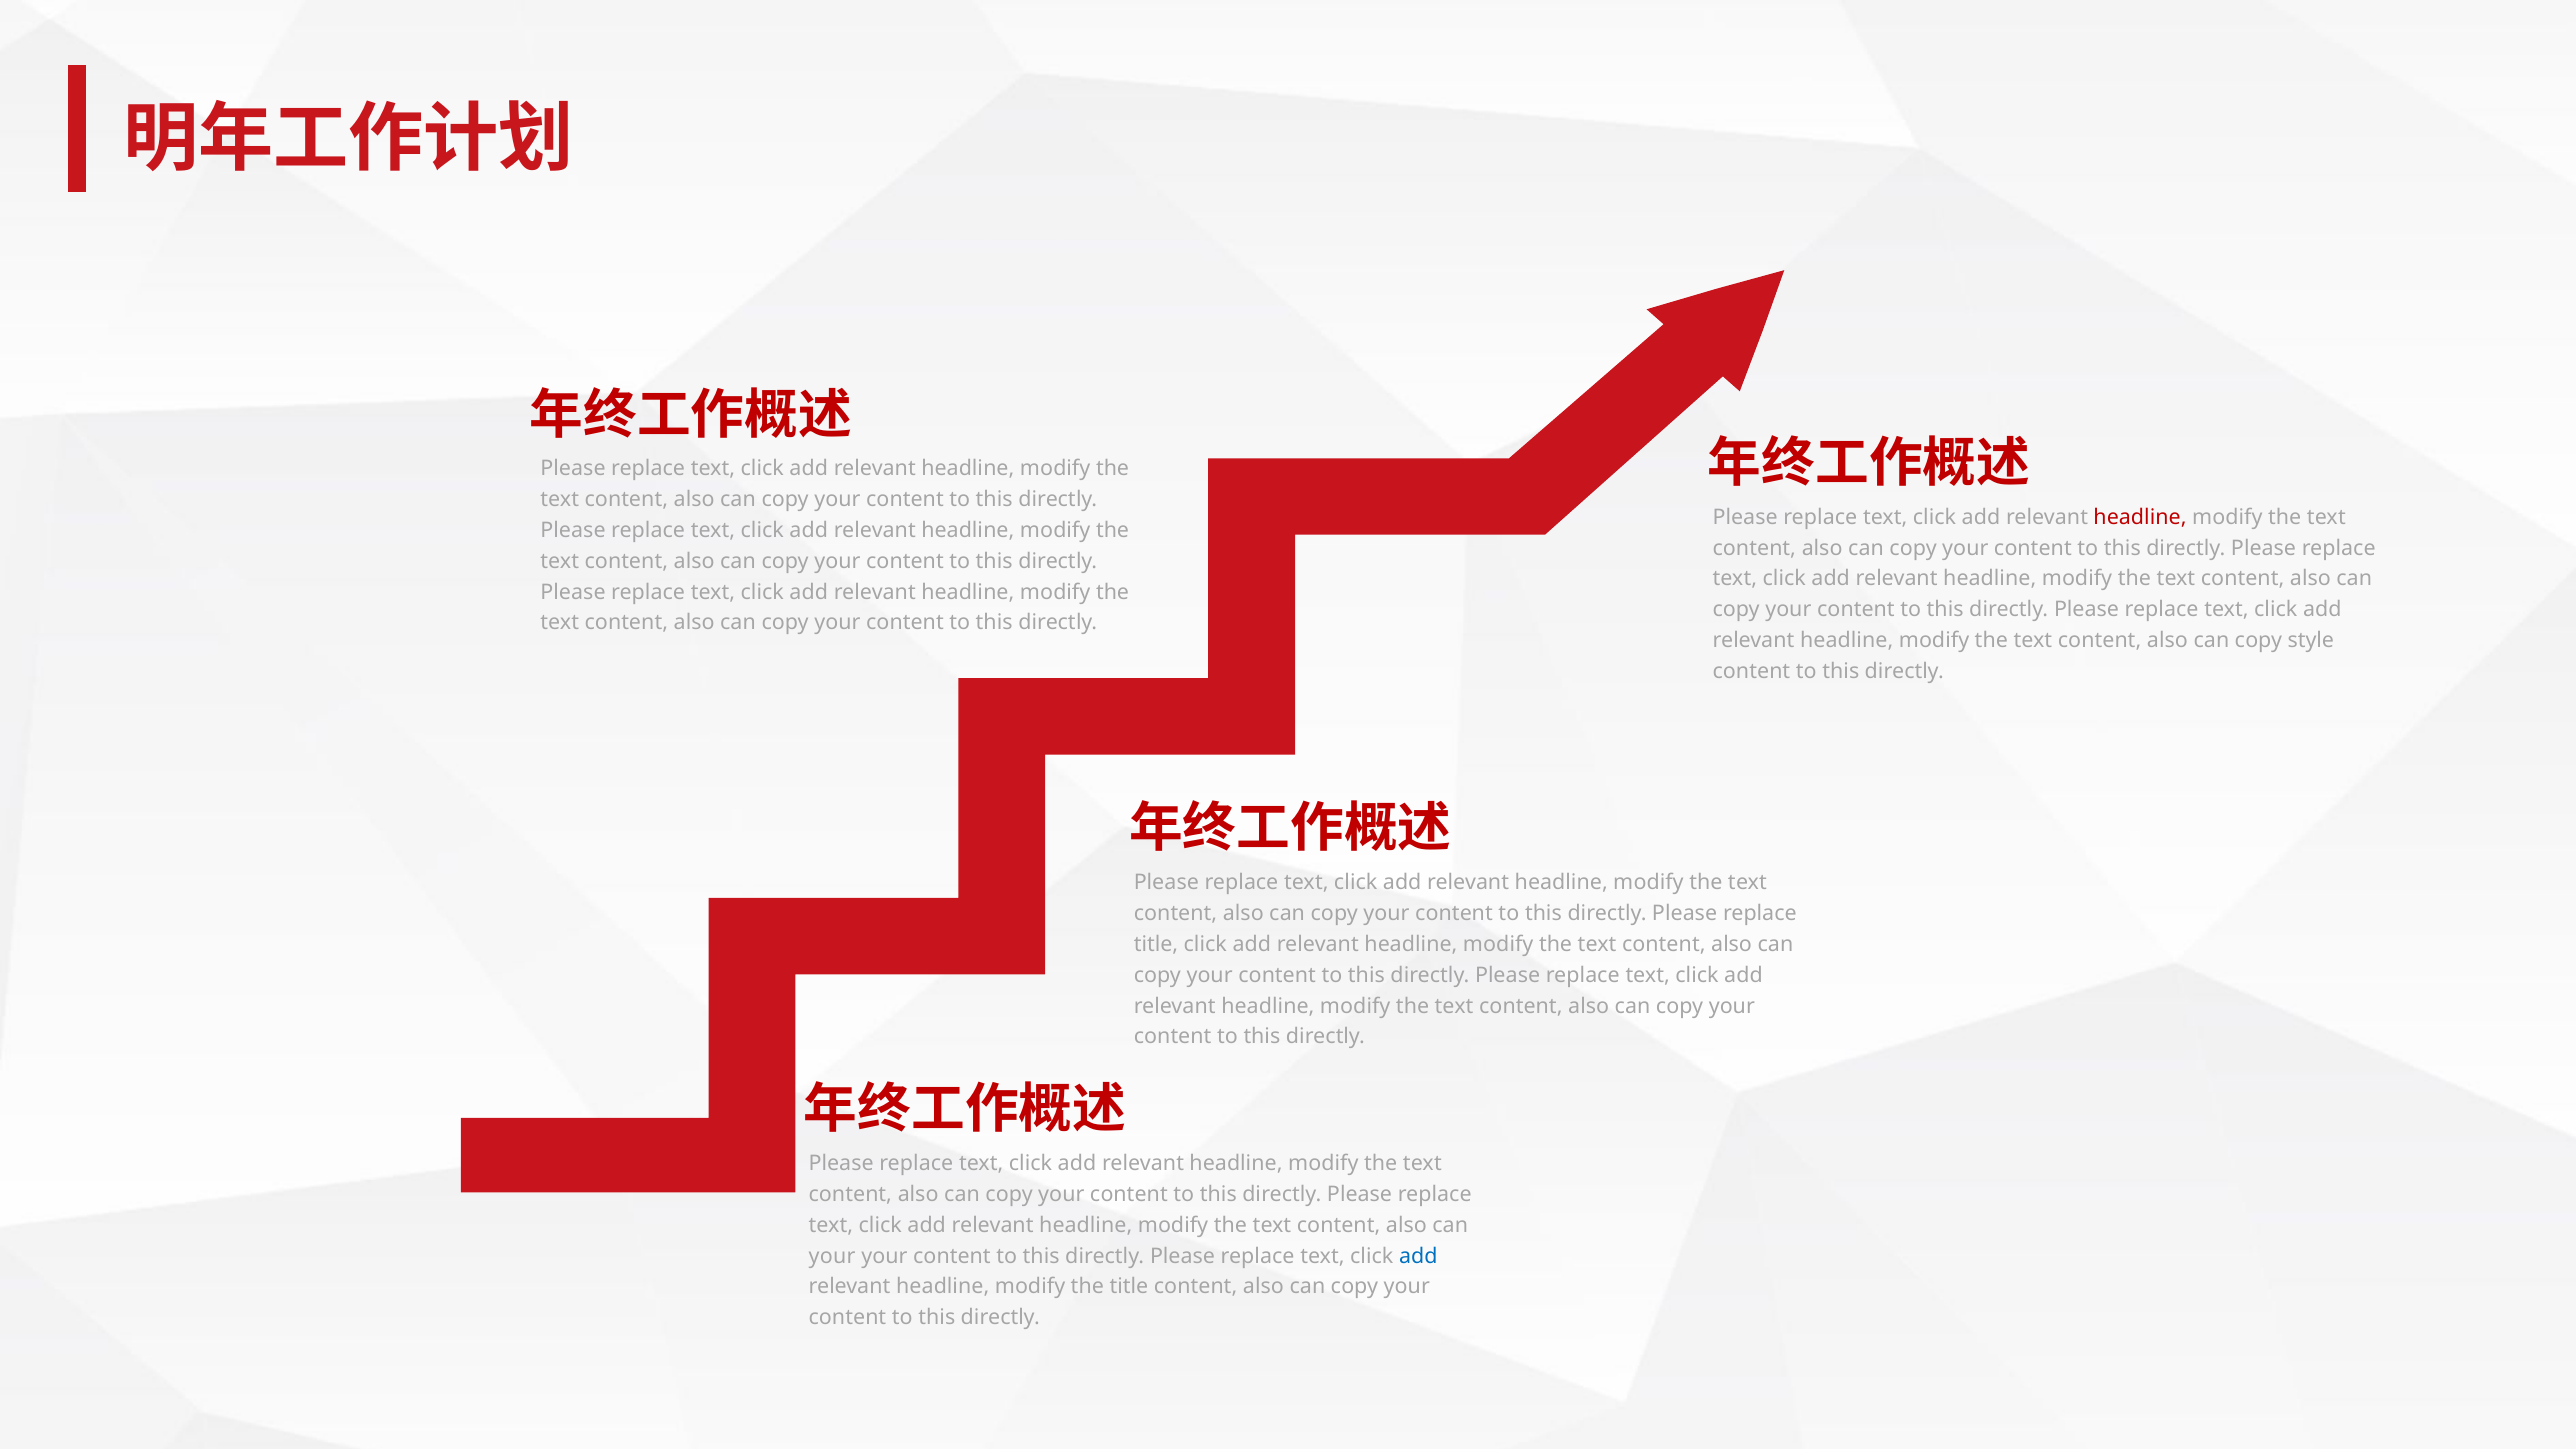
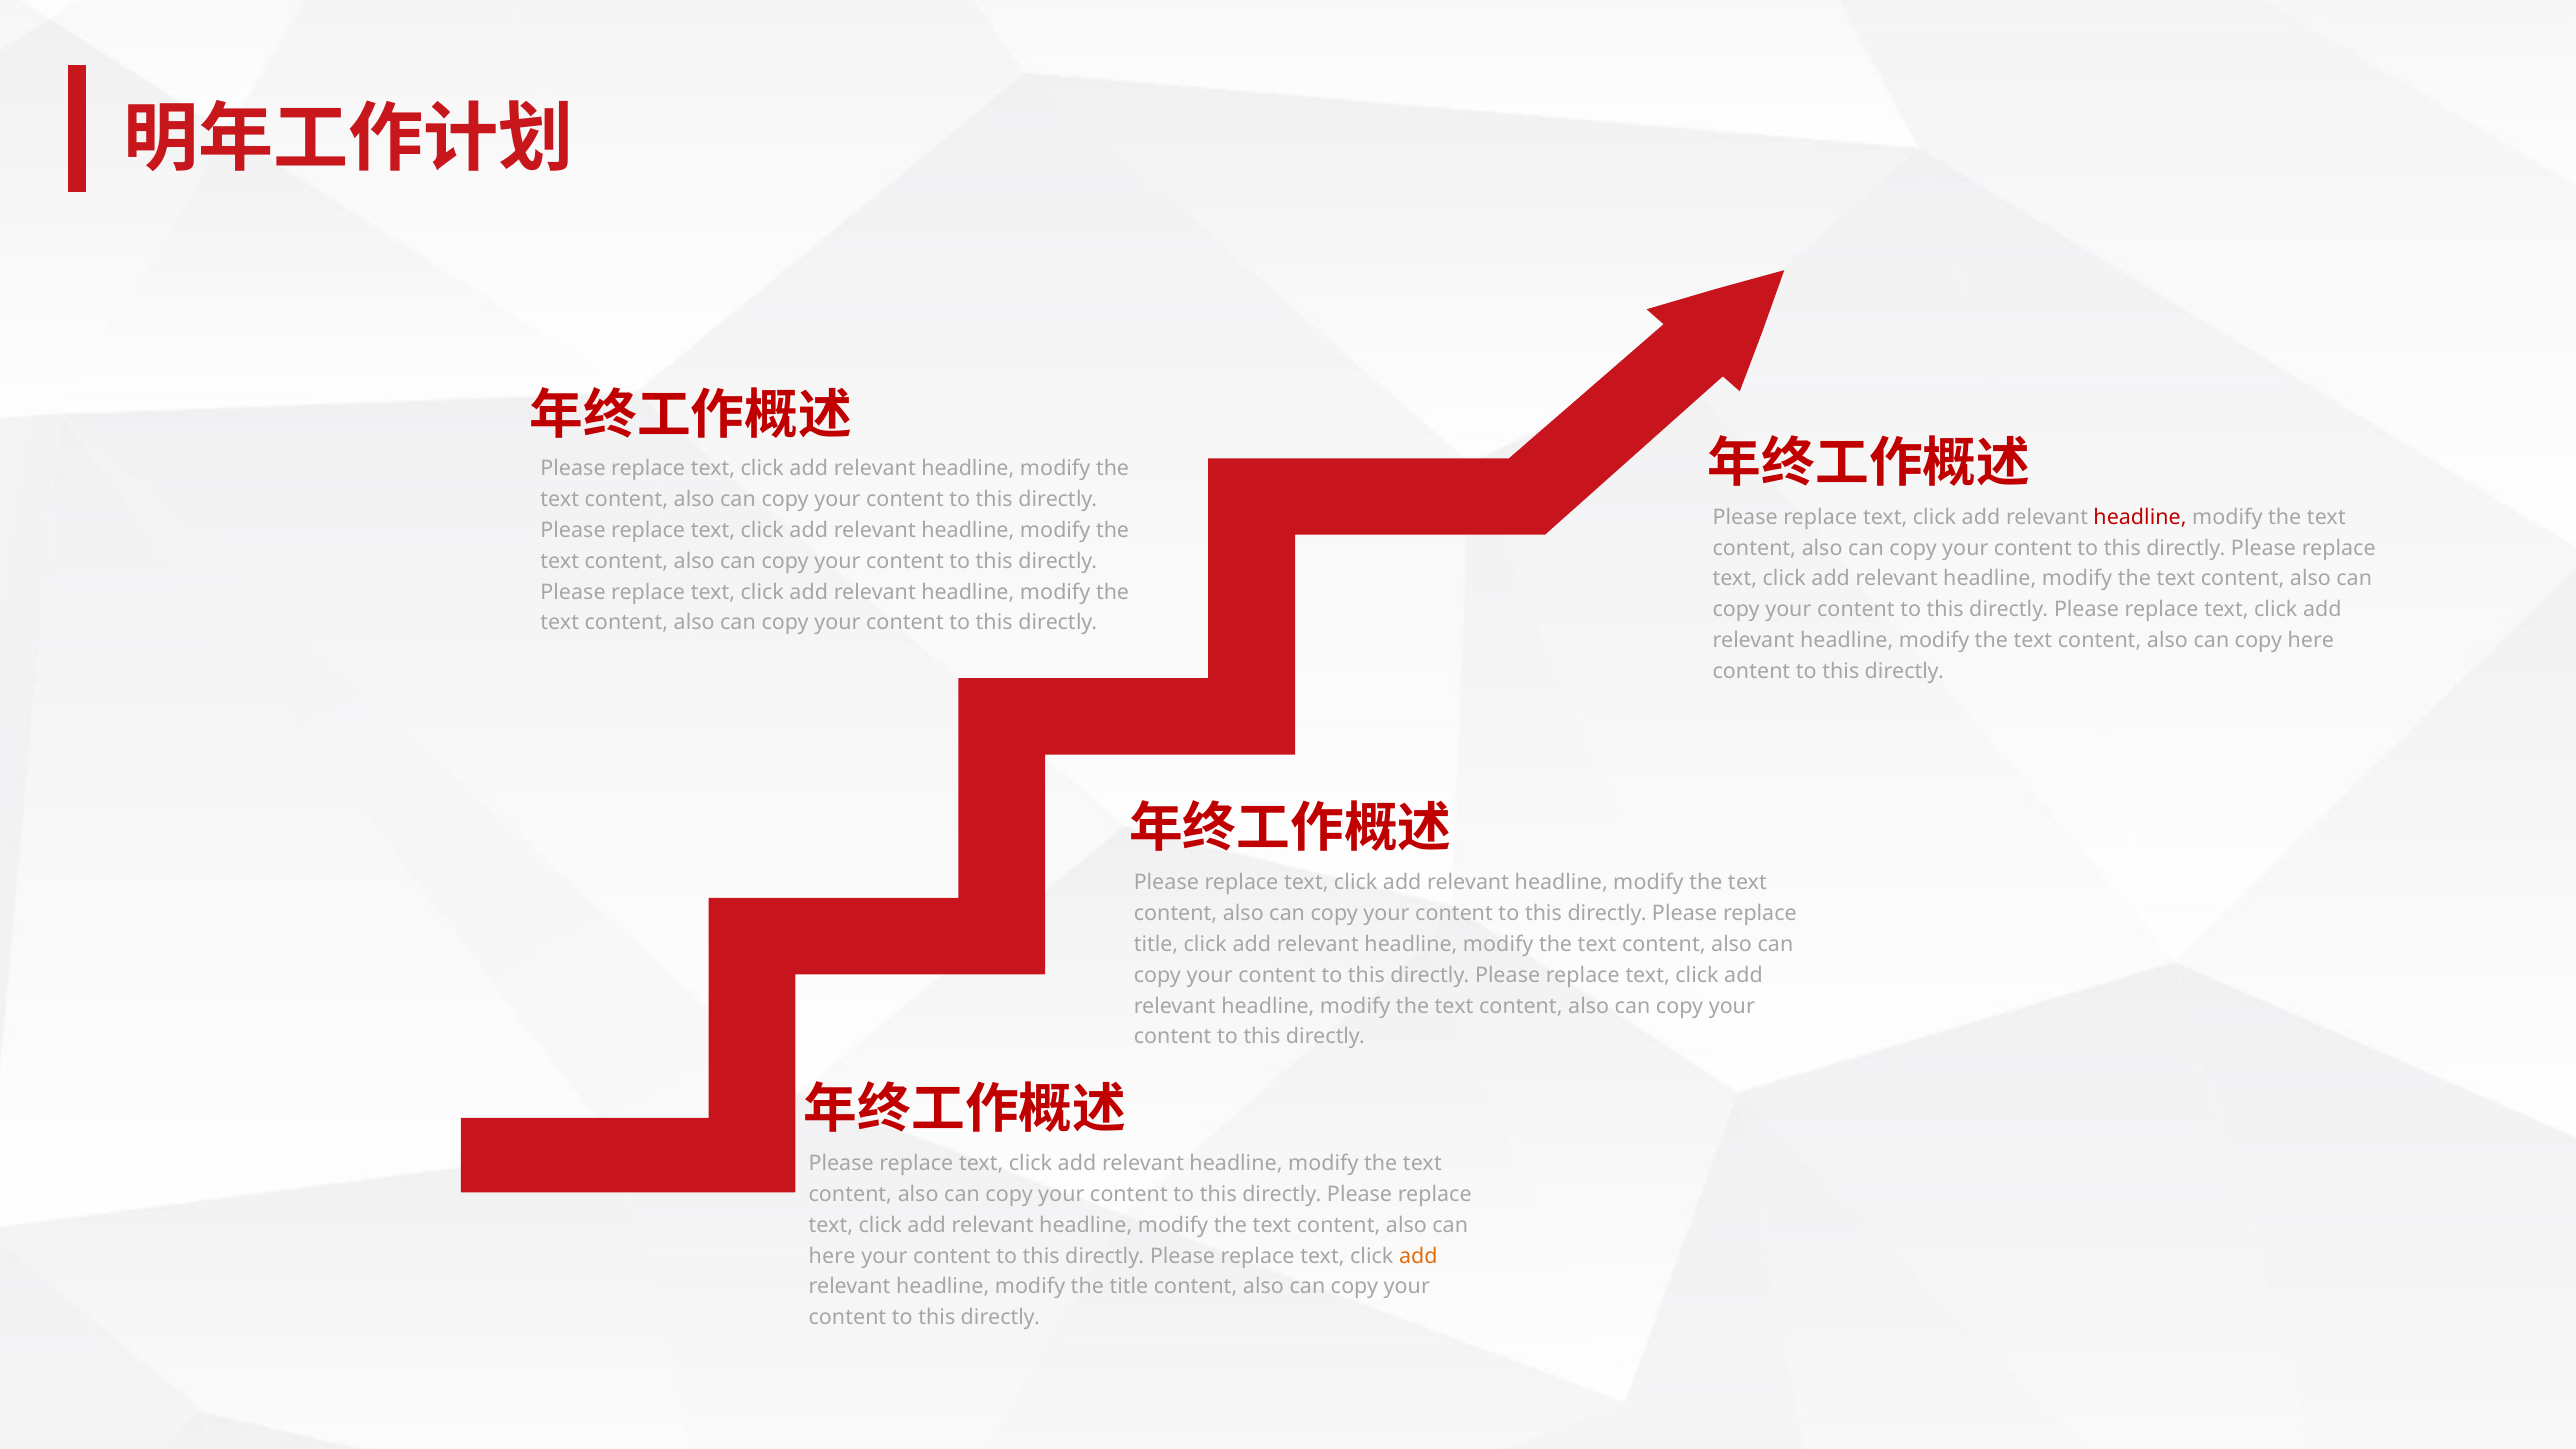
copy style: style -> here
your at (832, 1256): your -> here
add at (1418, 1256) colour: blue -> orange
